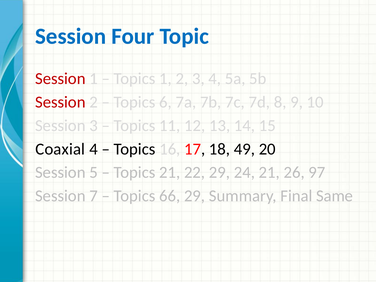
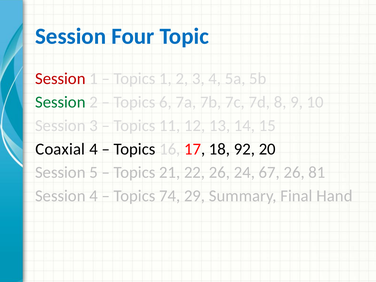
Session at (60, 102) colour: red -> green
49: 49 -> 92
22 29: 29 -> 26
24 21: 21 -> 67
97: 97 -> 81
Session 7: 7 -> 4
66: 66 -> 74
Same: Same -> Hand
